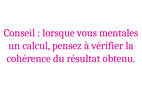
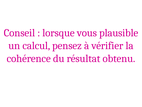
mentales: mentales -> plausible
